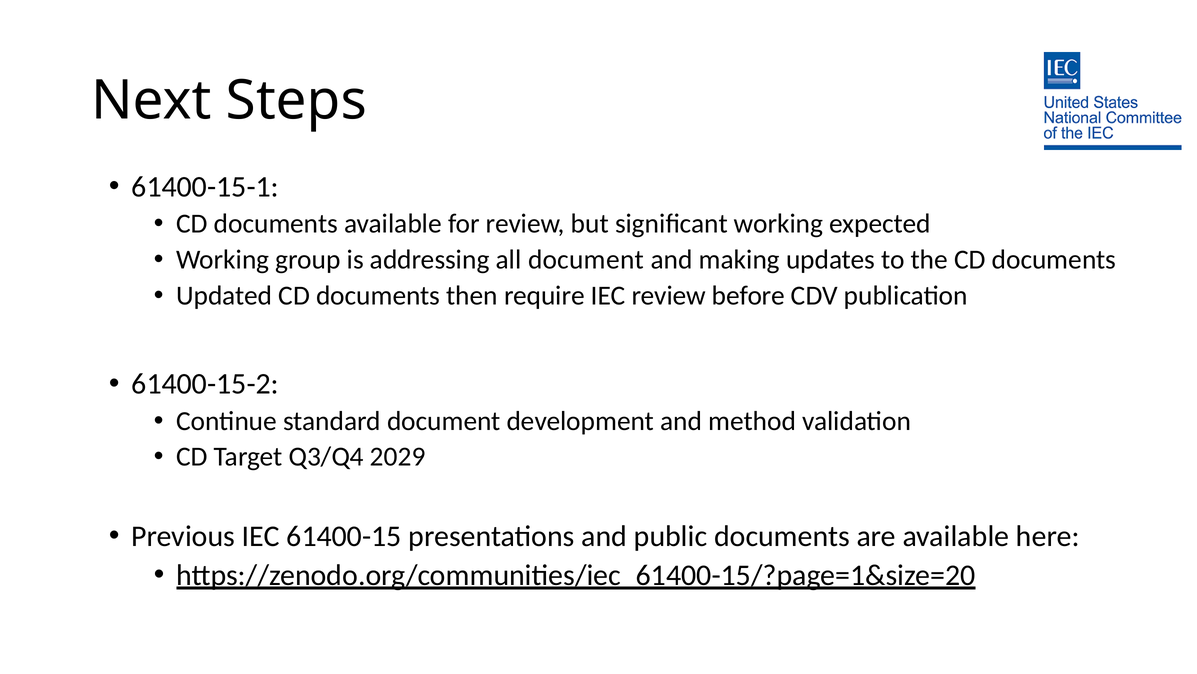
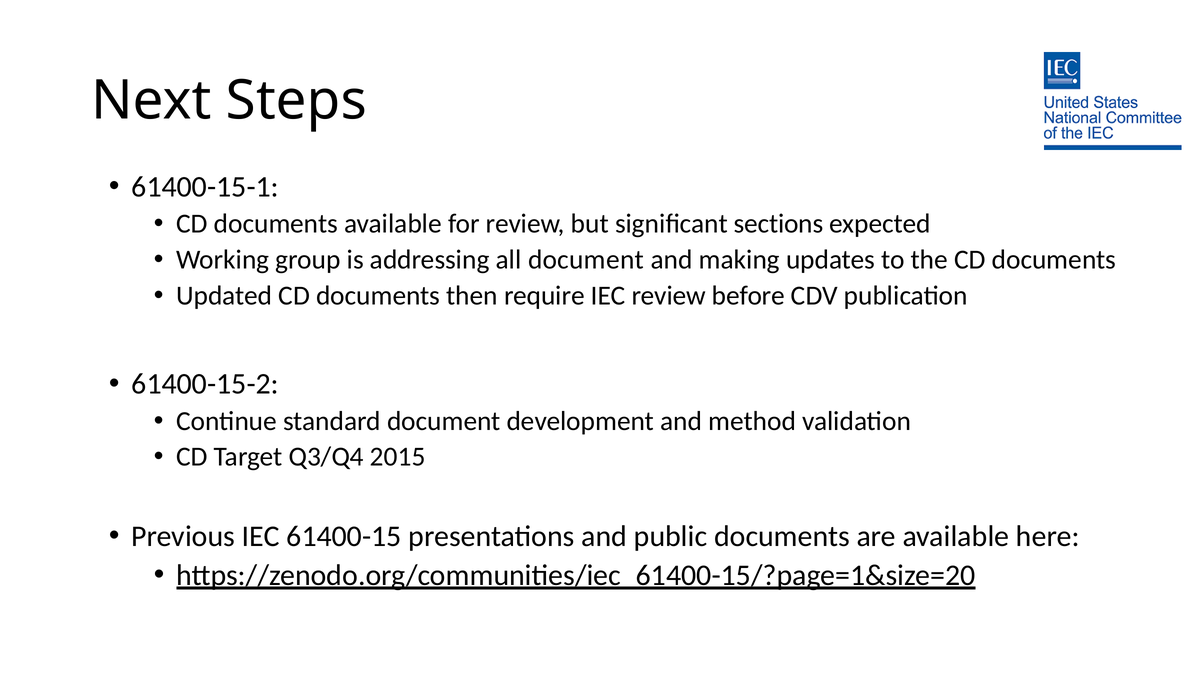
significant working: working -> sections
2029: 2029 -> 2015
